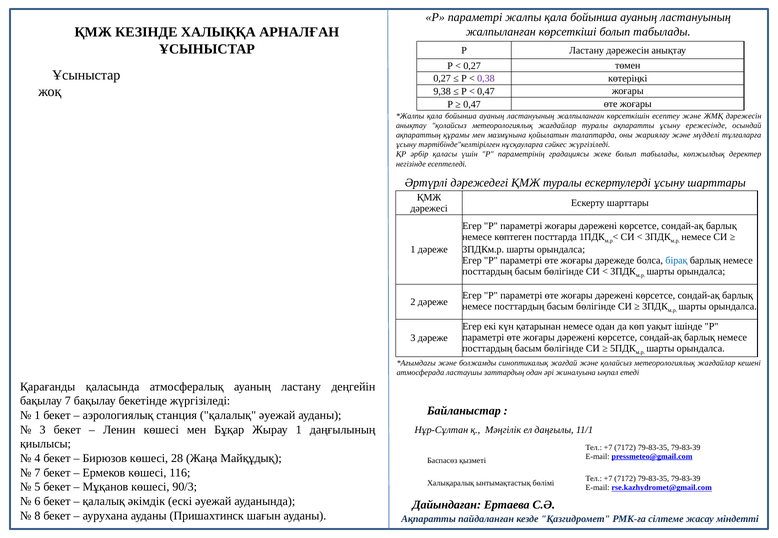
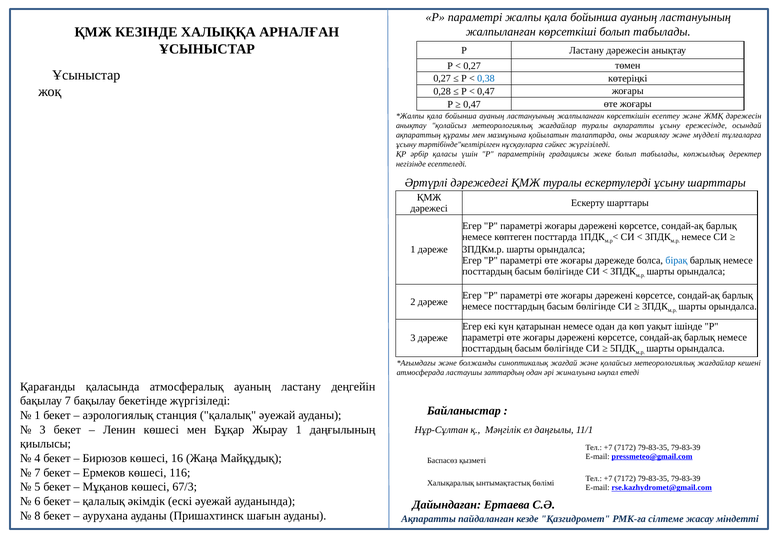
0,38 colour: purple -> blue
9,38: 9,38 -> 0,28
28: 28 -> 16
90/3: 90/3 -> 67/3
